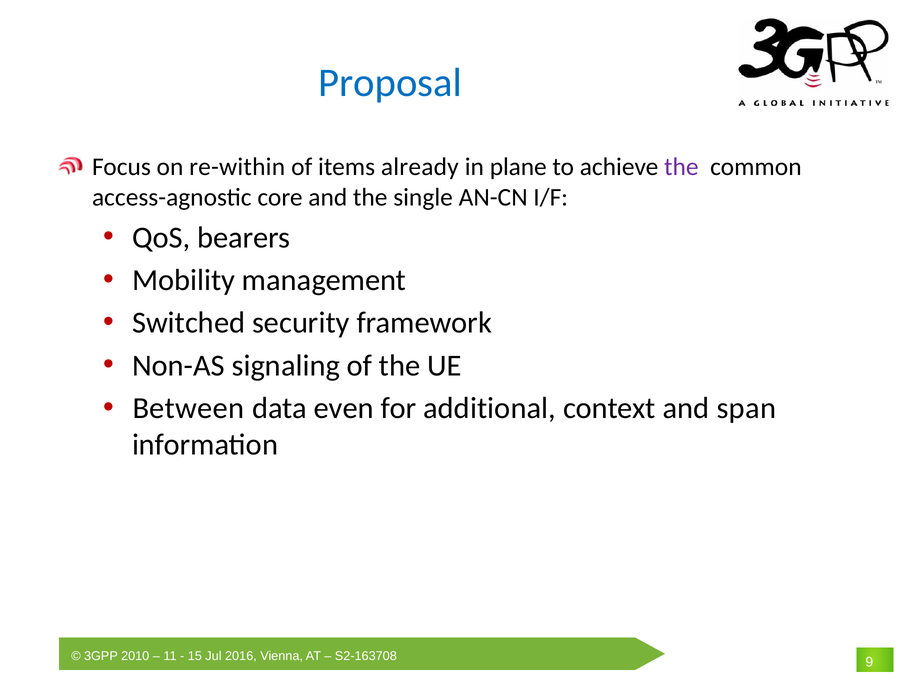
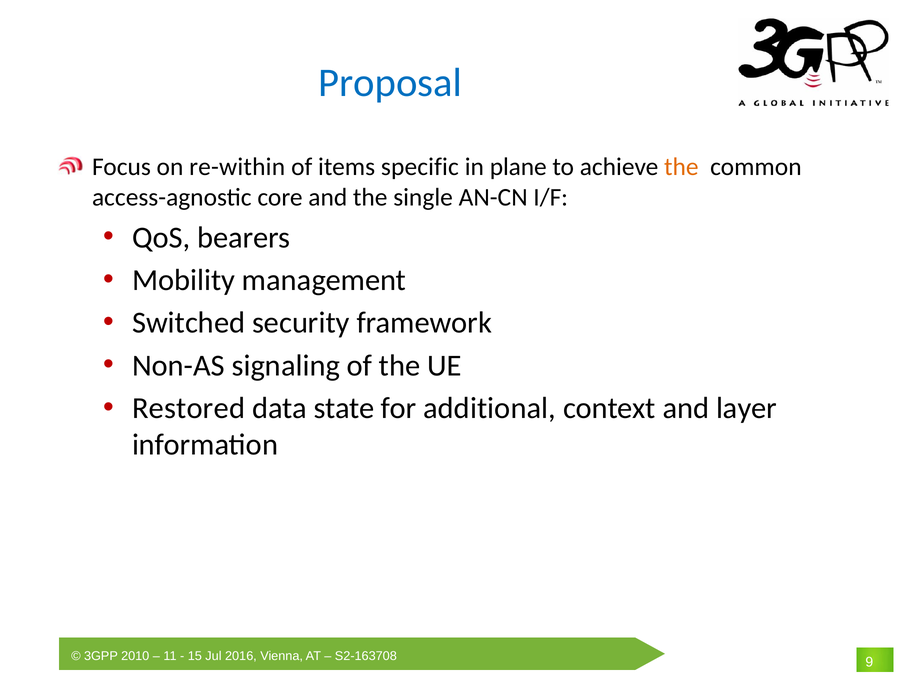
already: already -> specific
the at (681, 167) colour: purple -> orange
Between: Between -> Restored
even: even -> state
span: span -> layer
